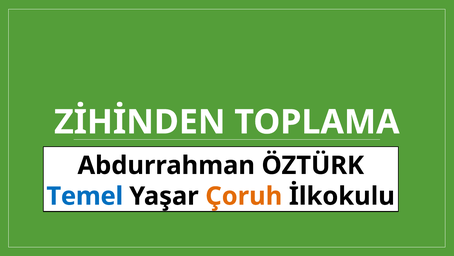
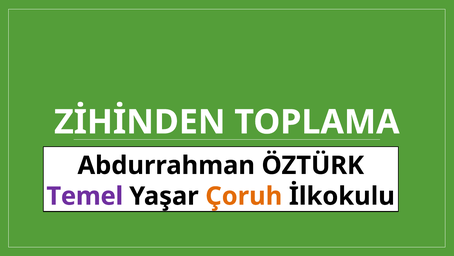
Temel colour: blue -> purple
